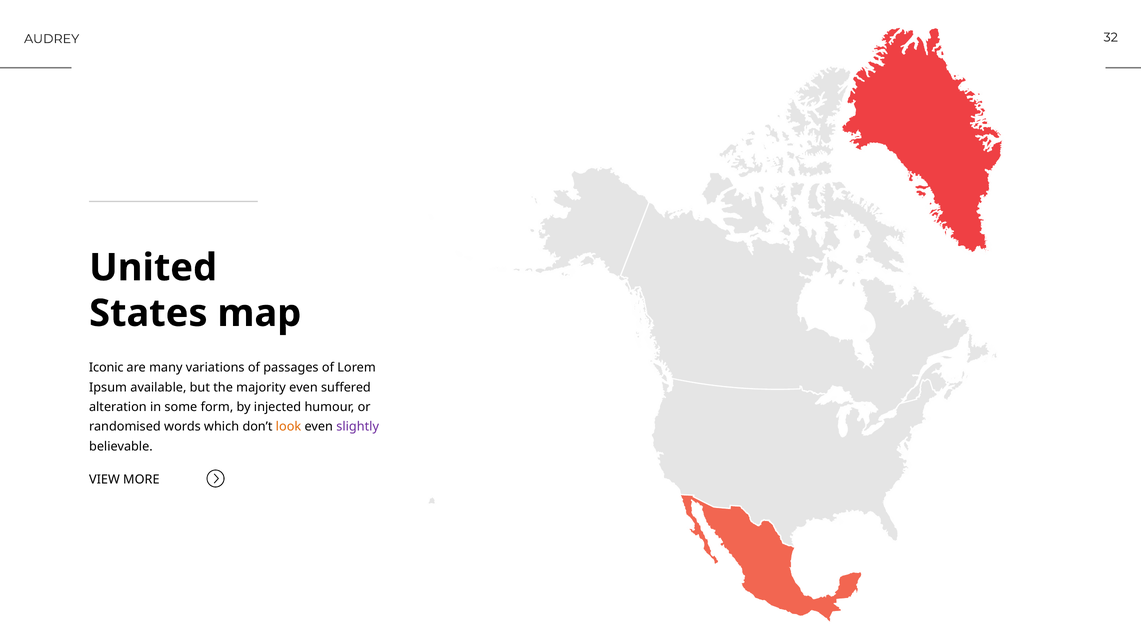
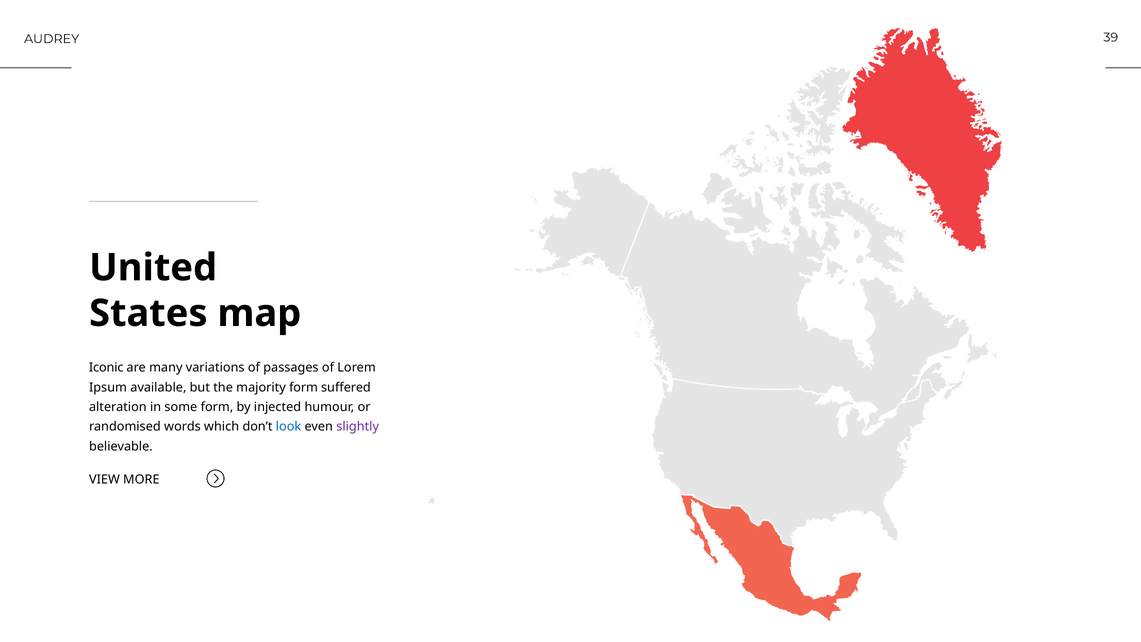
32: 32 -> 39
majority even: even -> form
look colour: orange -> blue
